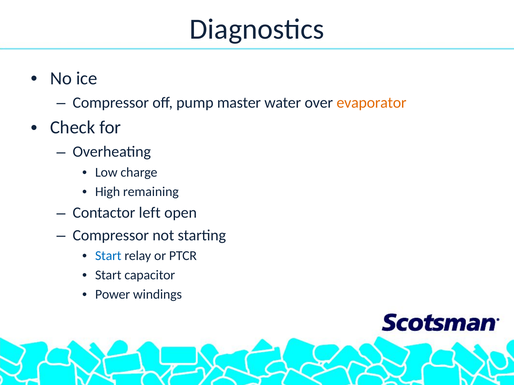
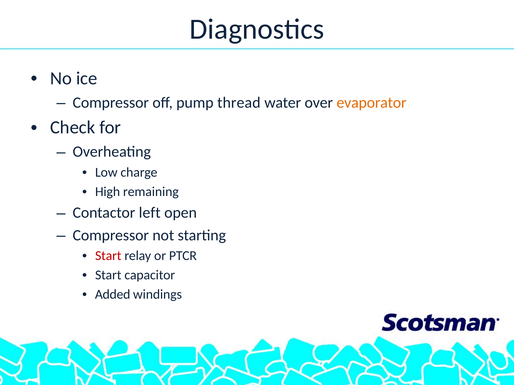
master: master -> thread
Start at (108, 256) colour: blue -> red
Power: Power -> Added
